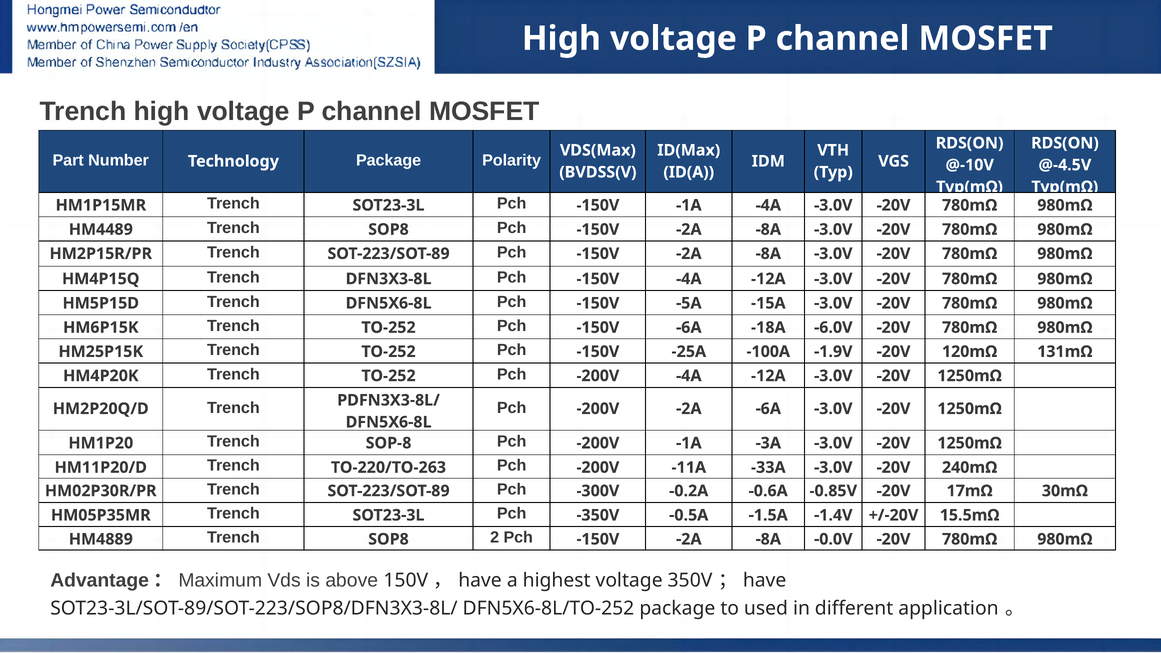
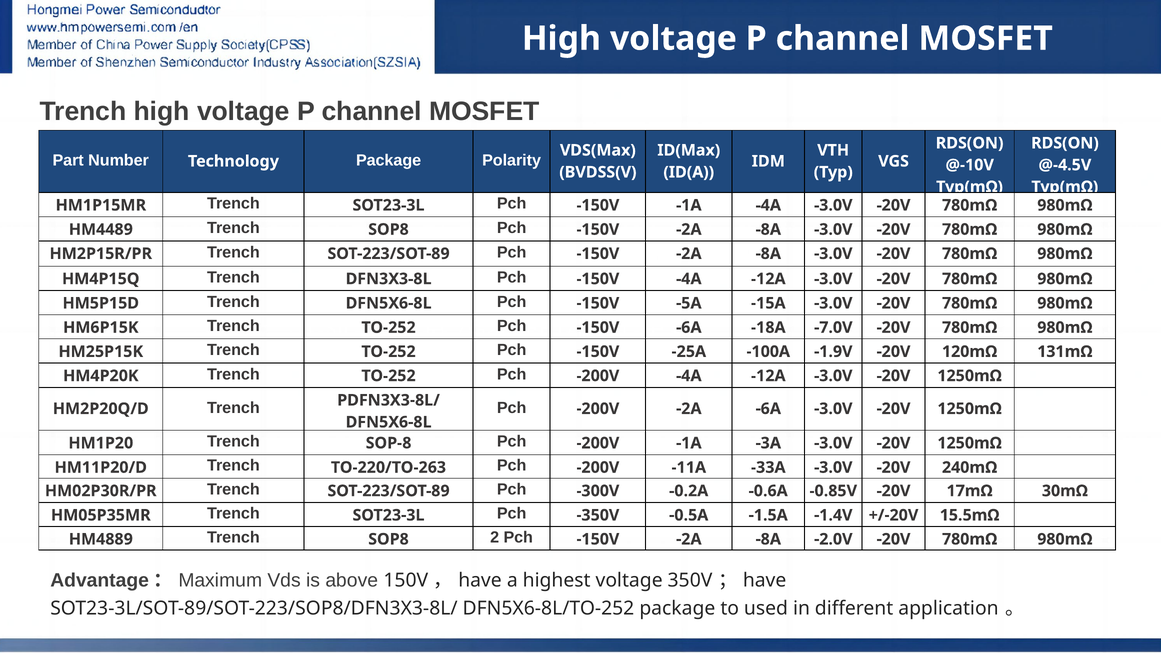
-6.0V: -6.0V -> -7.0V
-0.0V: -0.0V -> -2.0V
